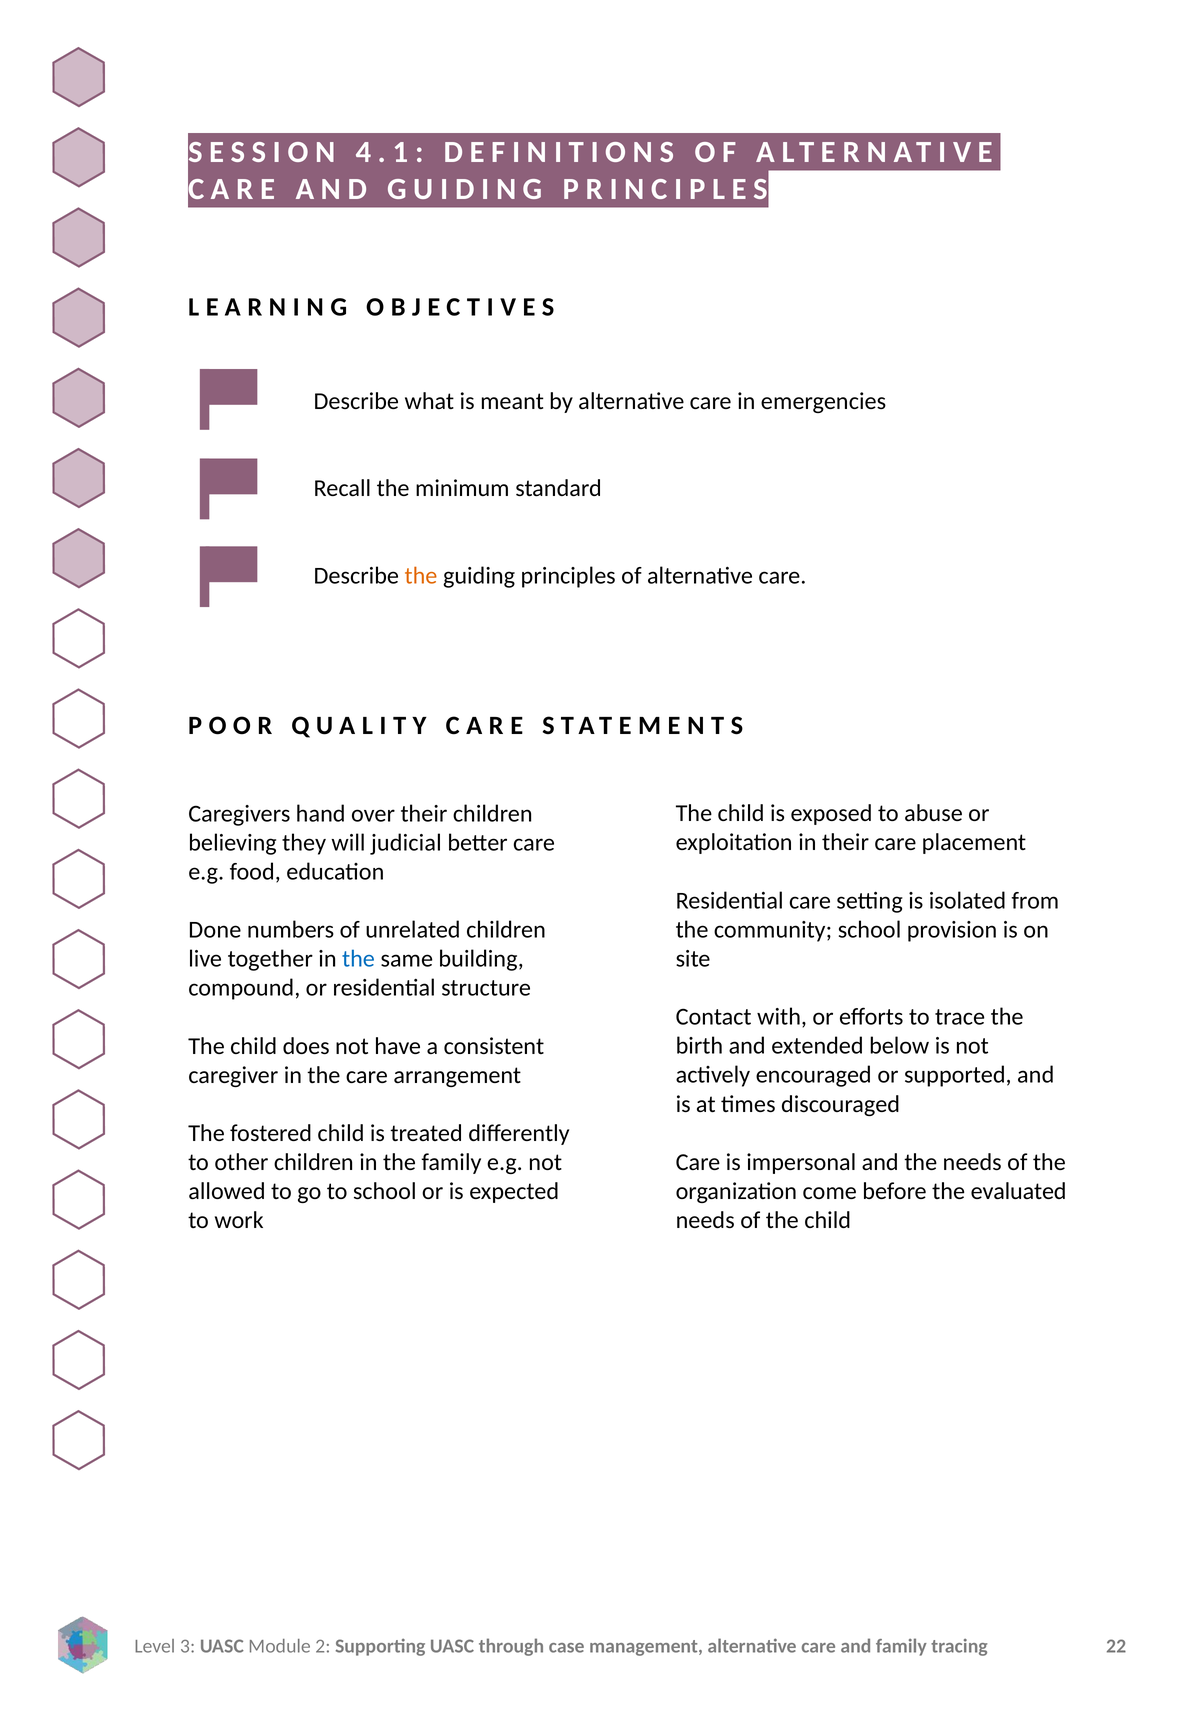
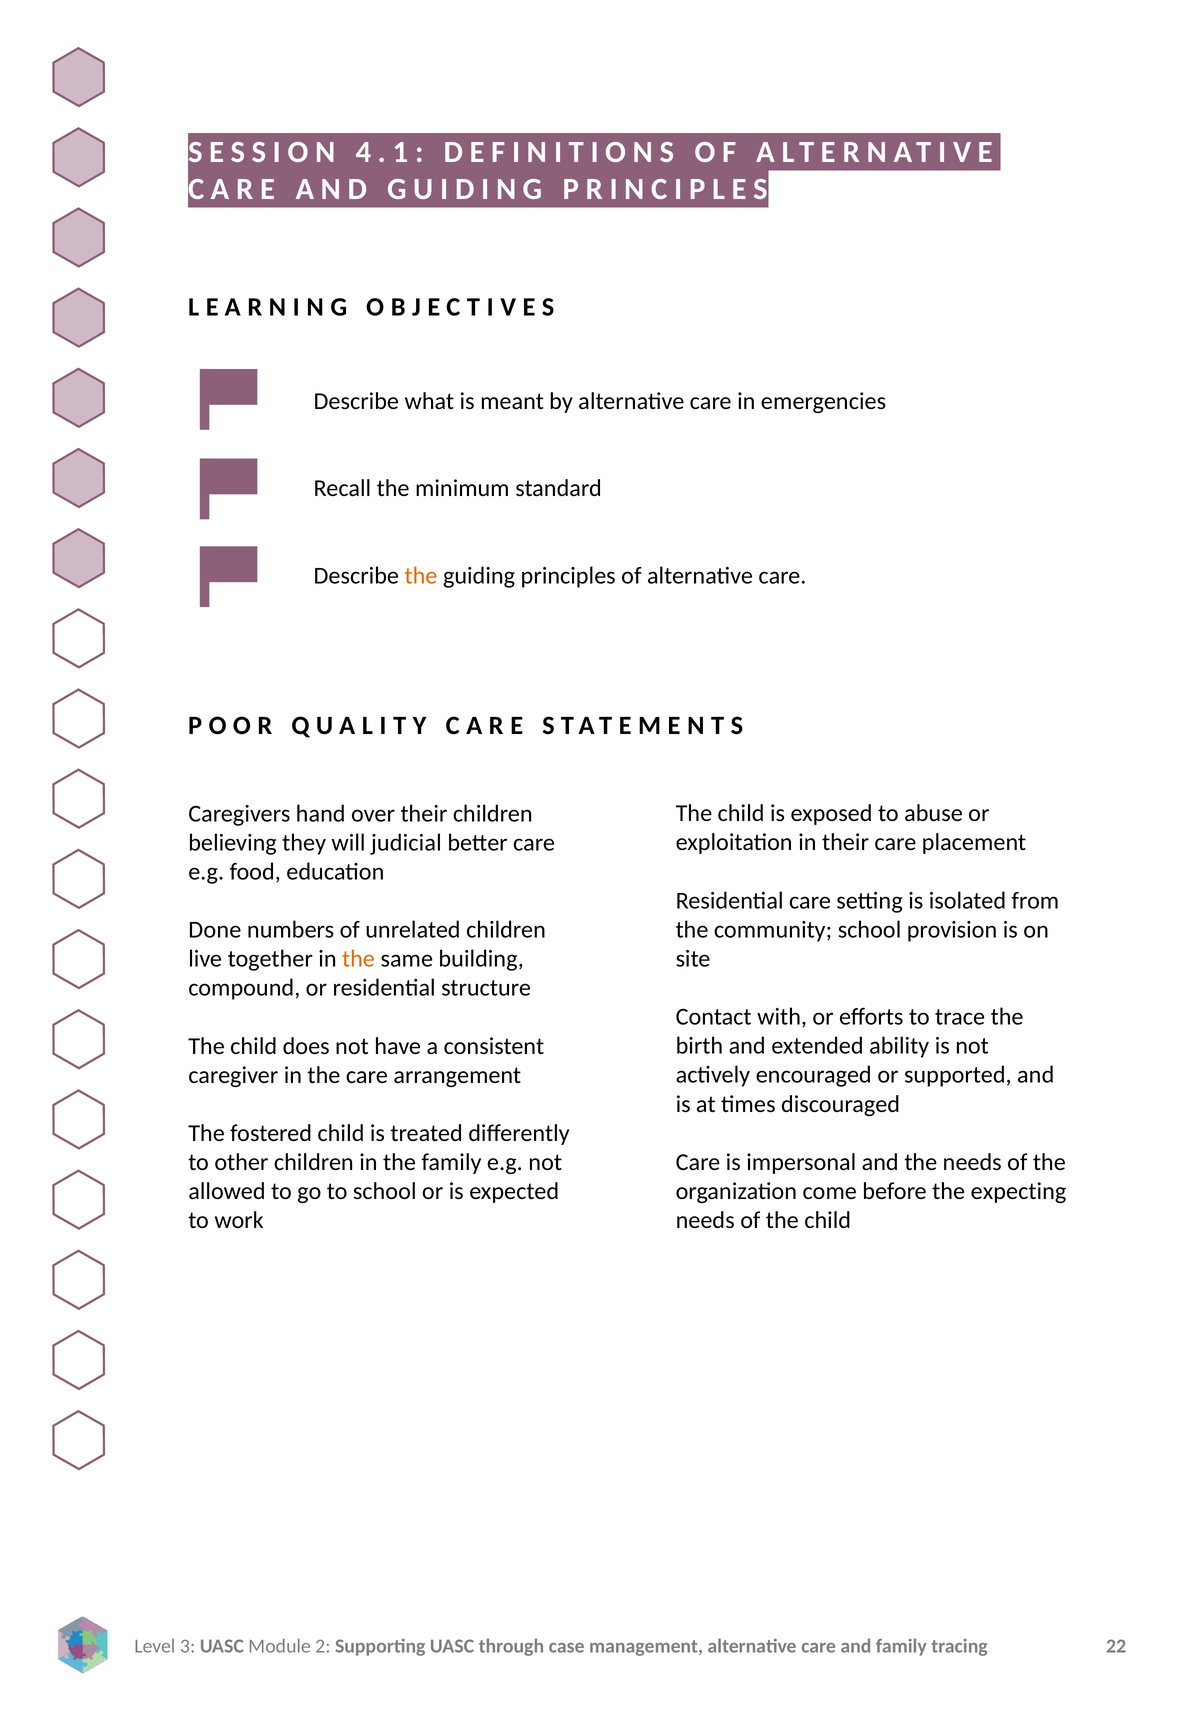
the at (358, 959) colour: blue -> orange
below: below -> ability
evaluated: evaluated -> expecting
